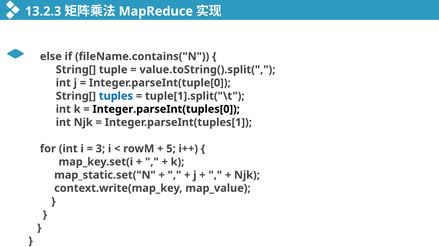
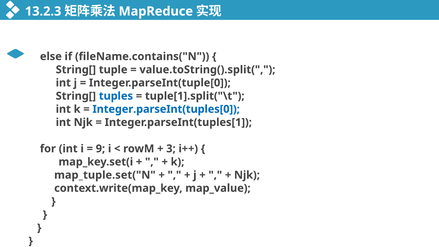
Integer.parseInt(tuples[0 colour: black -> blue
3: 3 -> 9
5: 5 -> 3
map_static.set("N: map_static.set("N -> map_tuple.set("N
